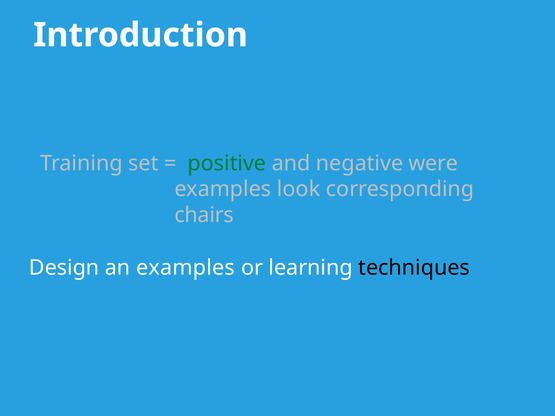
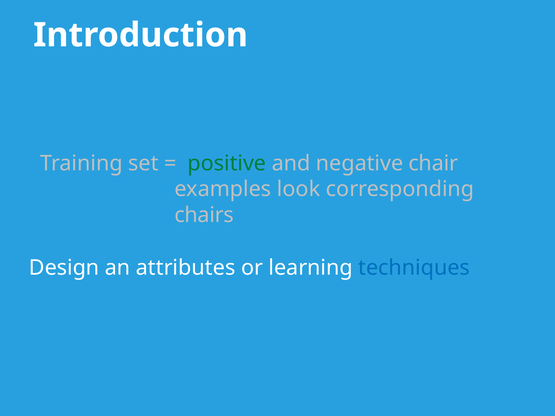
were: were -> chair
an examples: examples -> attributes
techniques colour: black -> blue
